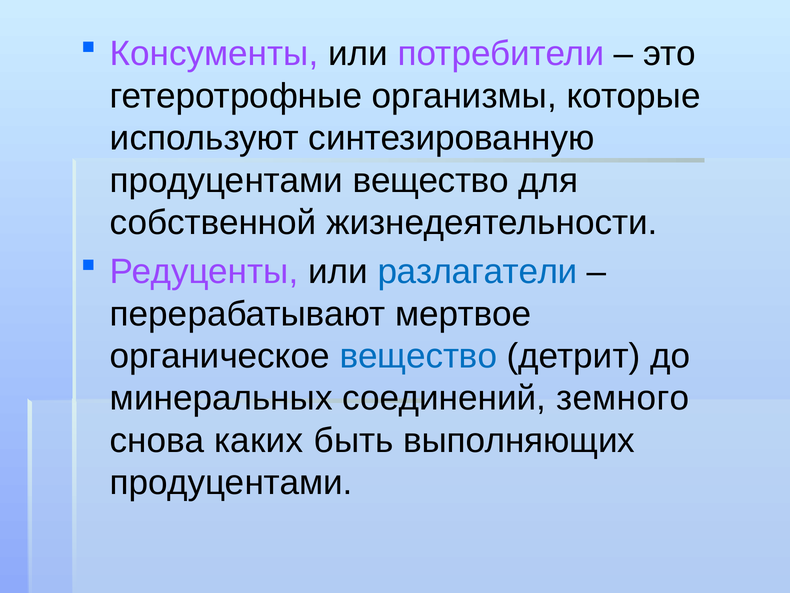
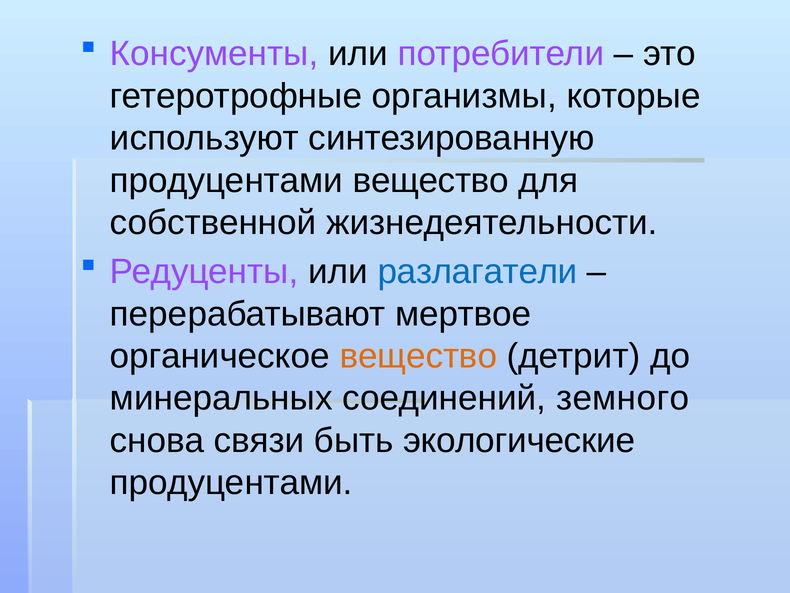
вещество at (418, 356) colour: blue -> orange
каких: каких -> связи
выполняющих: выполняющих -> экологические
